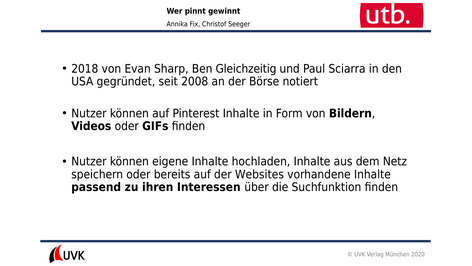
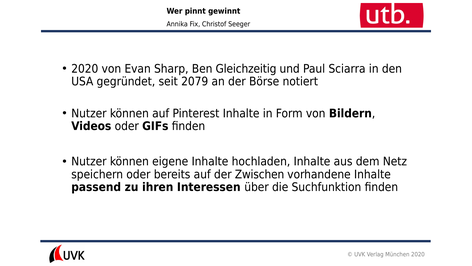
2018 at (85, 69): 2018 -> 2020
2008: 2008 -> 2079
Websites: Websites -> Zwischen
